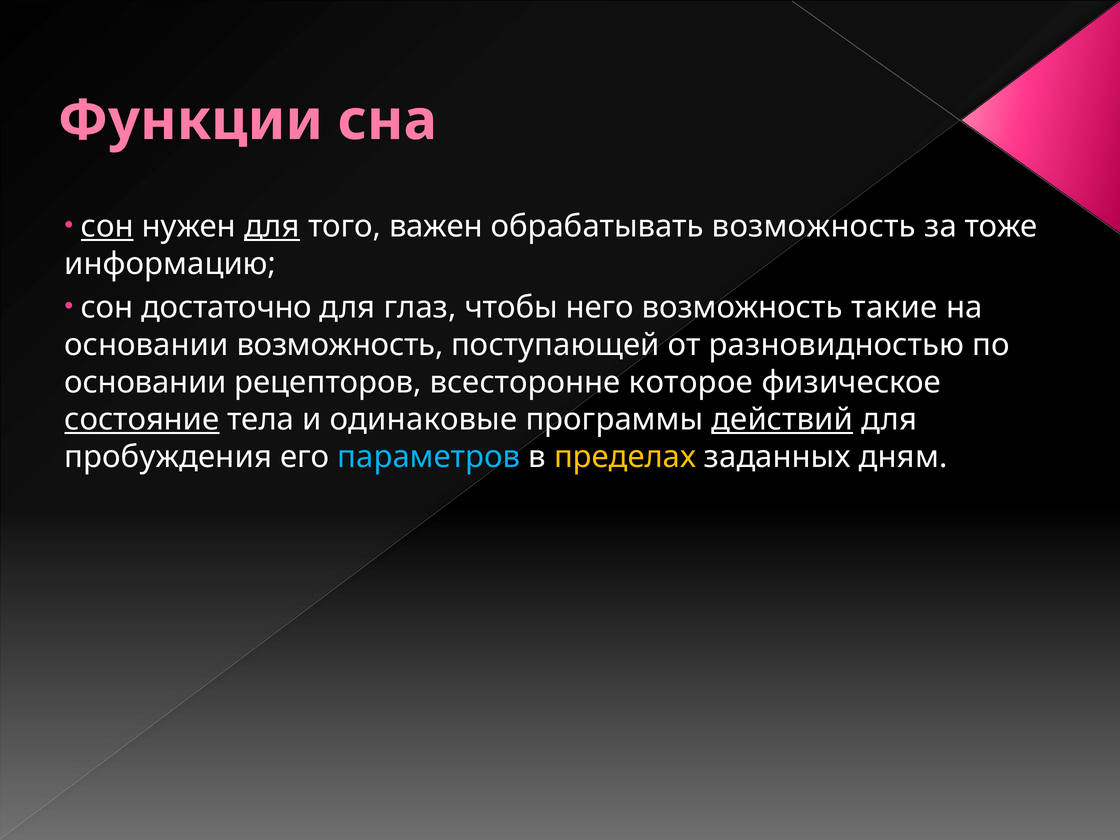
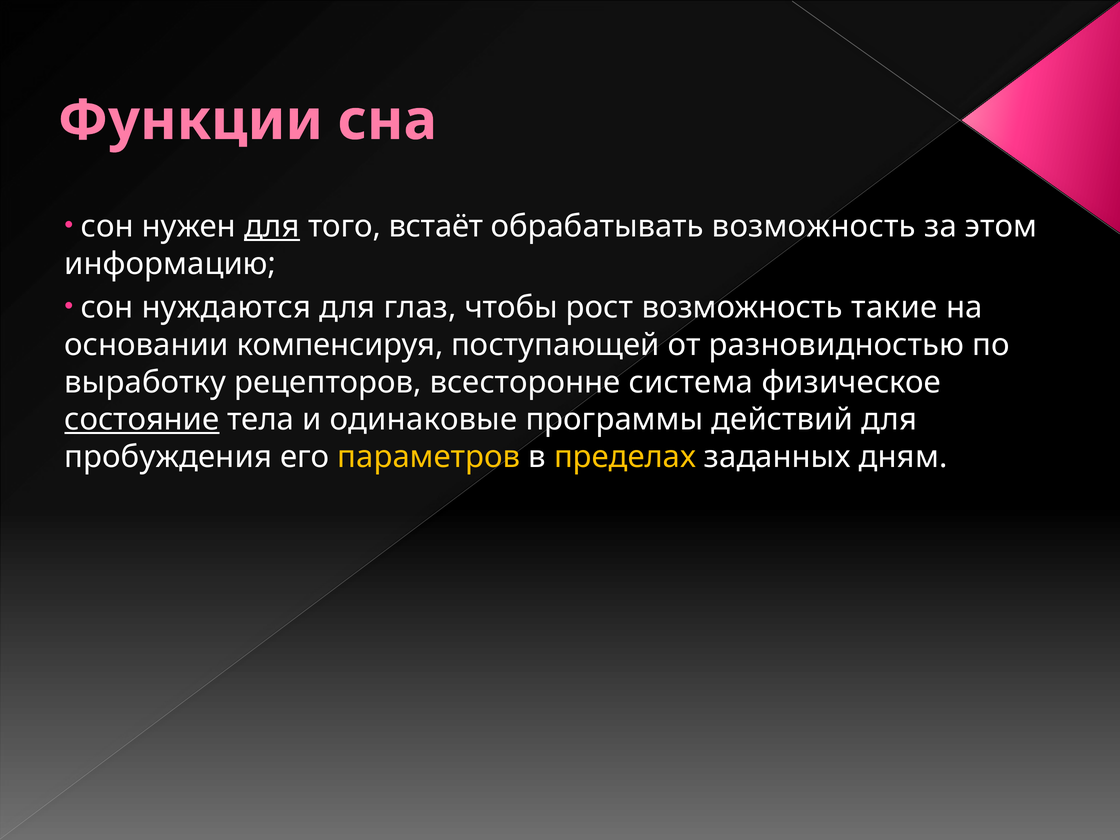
сон at (107, 227) underline: present -> none
важен: важен -> встаёт
тоже: тоже -> этом
достаточно: достаточно -> нуждаются
него: него -> рост
основании возможность: возможность -> компенсируя
основании at (145, 382): основании -> выработку
которое: которое -> система
действий underline: present -> none
параметров colour: light blue -> yellow
